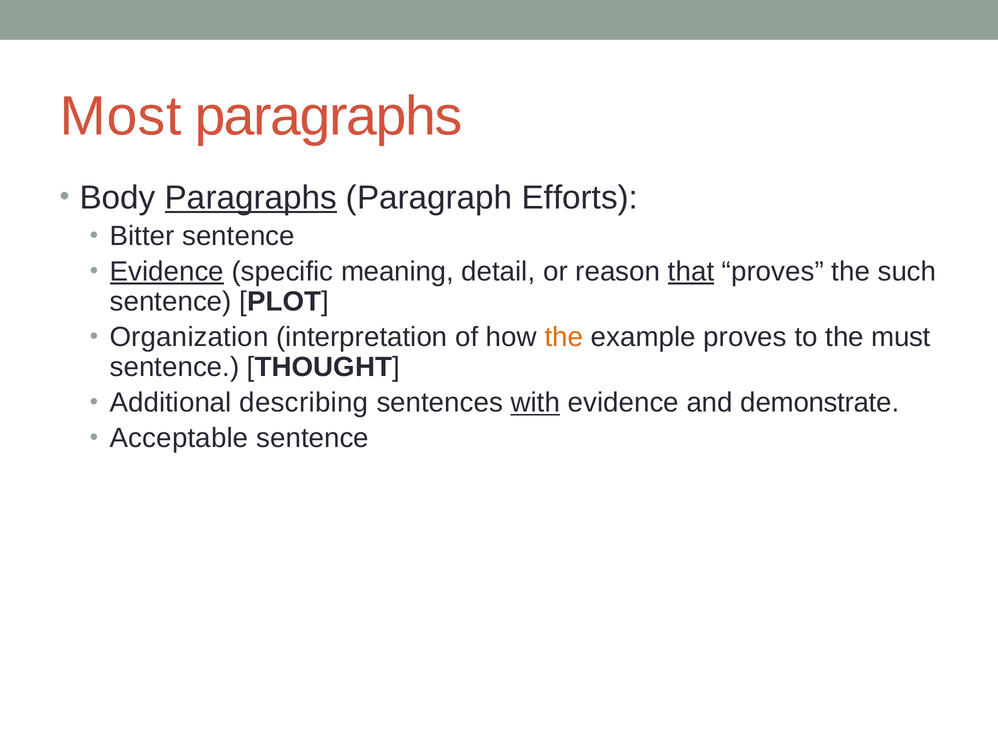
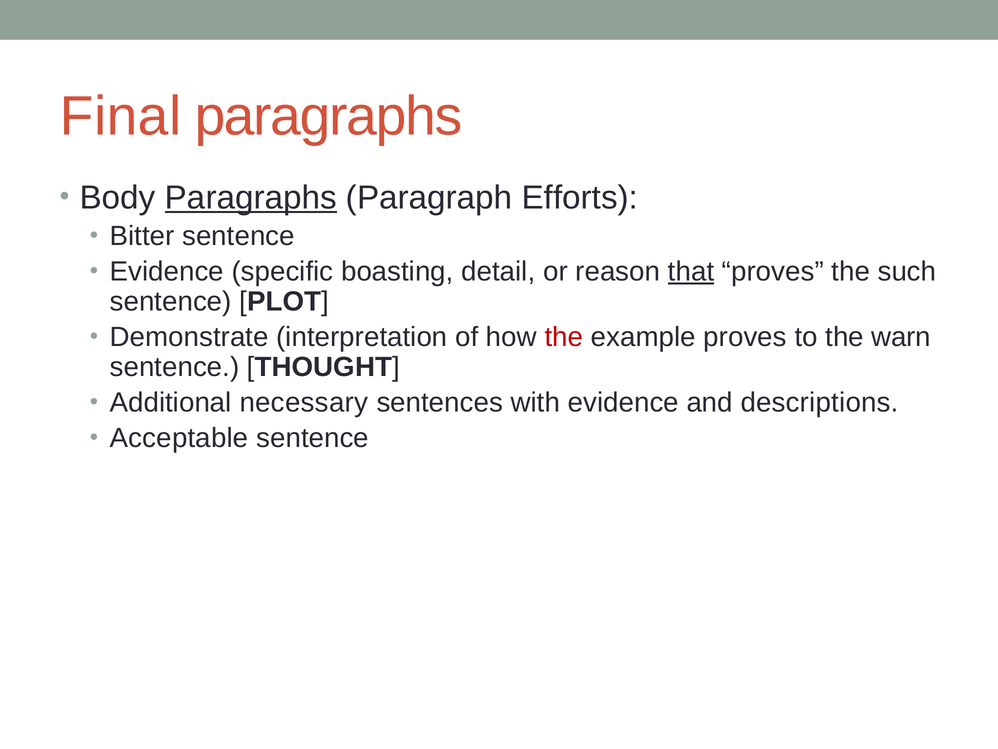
Most: Most -> Final
Evidence at (167, 271) underline: present -> none
meaning: meaning -> boasting
Organization: Organization -> Demonstrate
the at (564, 337) colour: orange -> red
must: must -> warn
describing: describing -> necessary
with underline: present -> none
demonstrate: demonstrate -> descriptions
